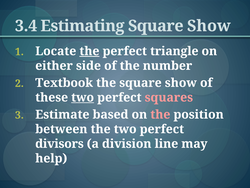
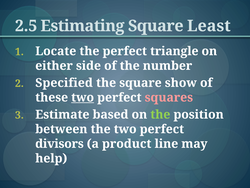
3.4: 3.4 -> 2.5
Estimating Square Show: Show -> Least
the at (89, 51) underline: present -> none
Textbook: Textbook -> Specified
the at (160, 114) colour: pink -> light green
division: division -> product
